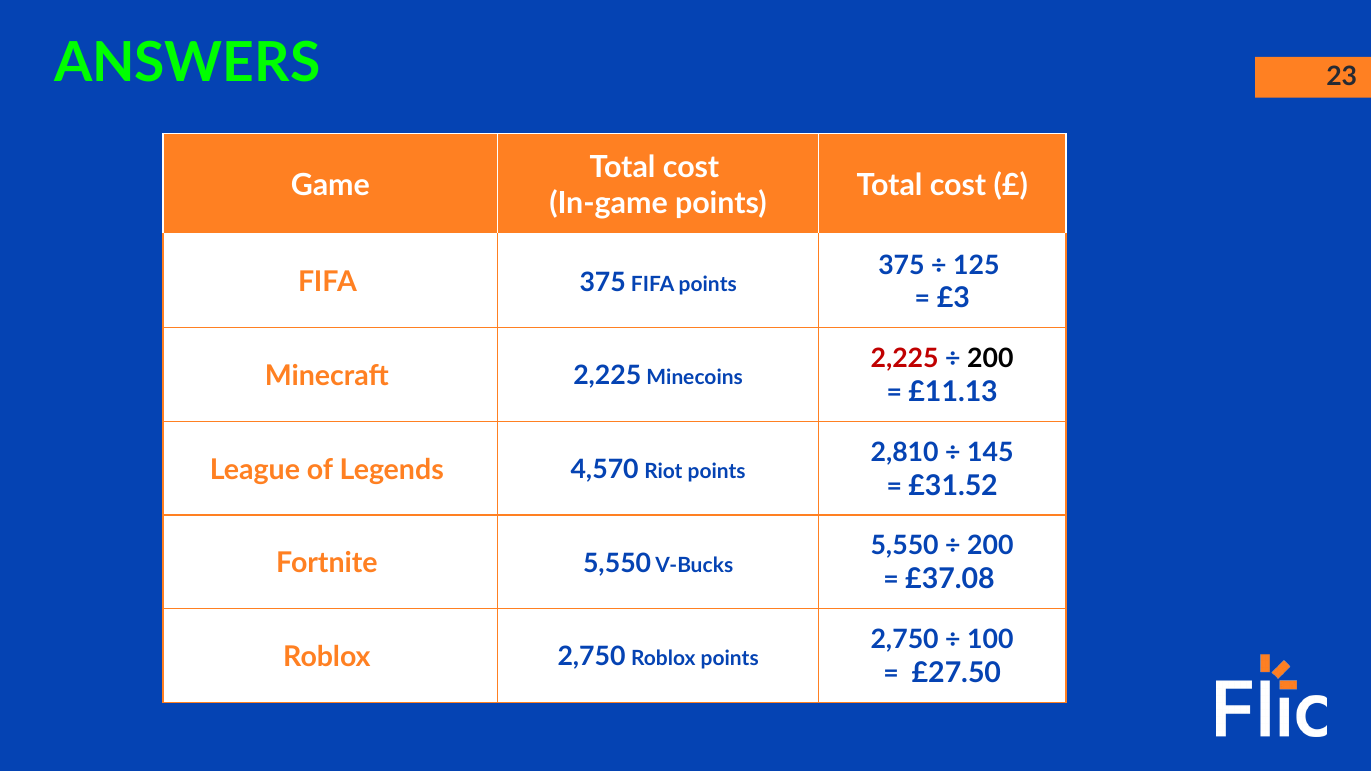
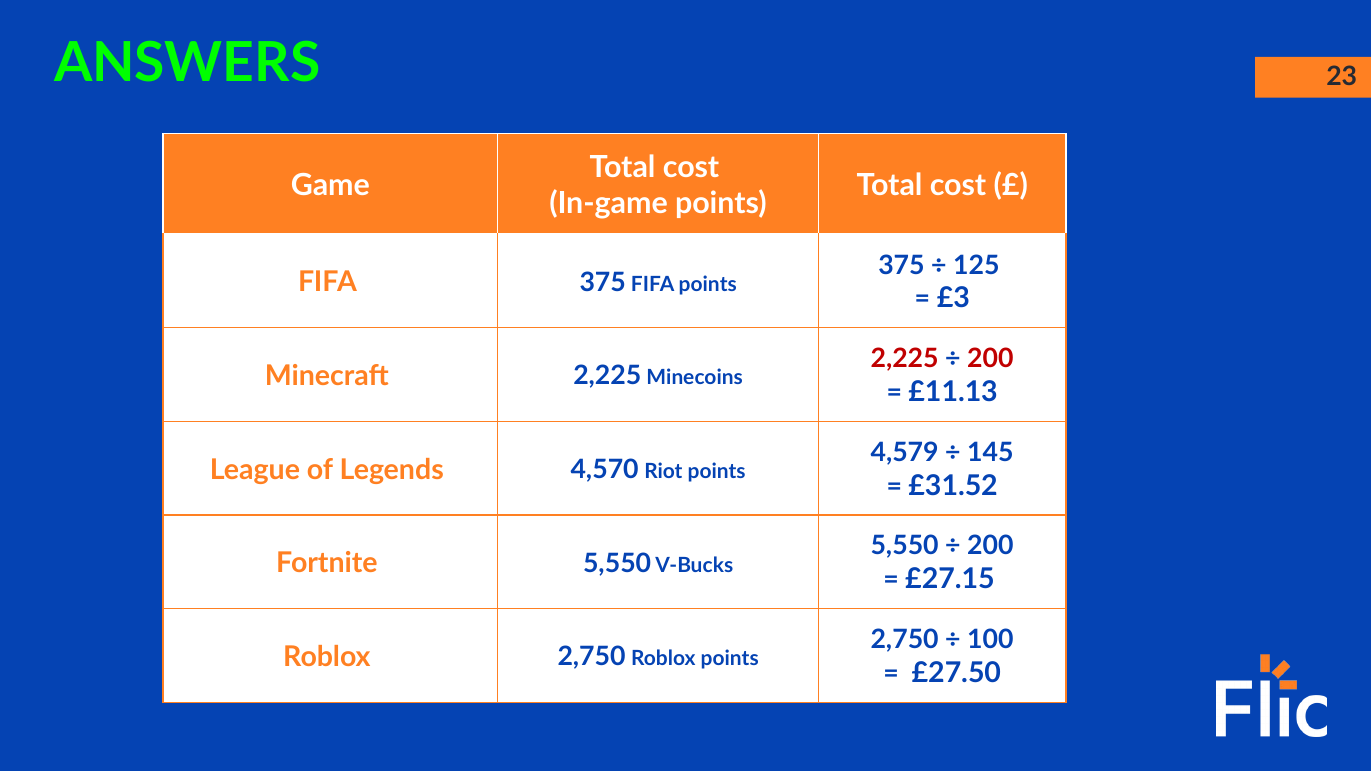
200 at (990, 359) colour: black -> red
2,810: 2,810 -> 4,579
£37.08: £37.08 -> £27.15
